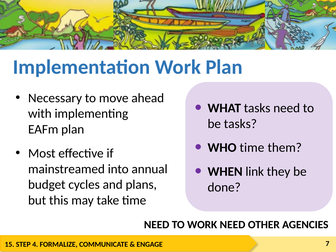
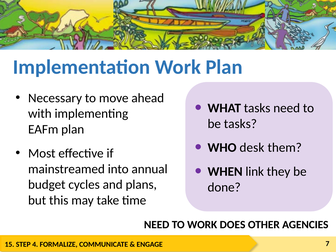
WHO time: time -> desk
WORK NEED: NEED -> DOES
